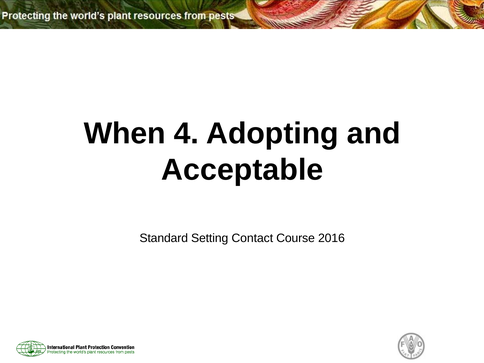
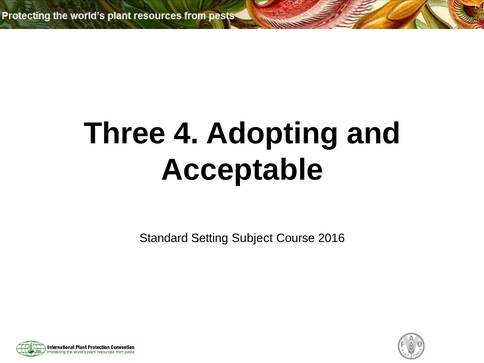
When: When -> Three
Contact: Contact -> Subject
